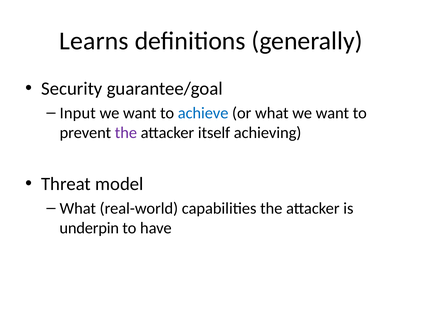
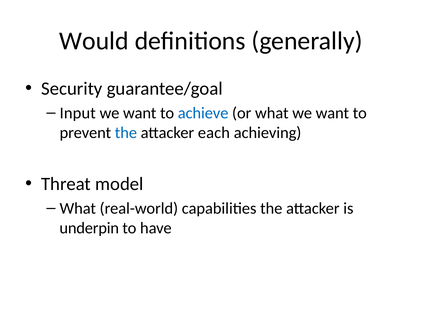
Learns: Learns -> Would
the at (126, 132) colour: purple -> blue
itself: itself -> each
